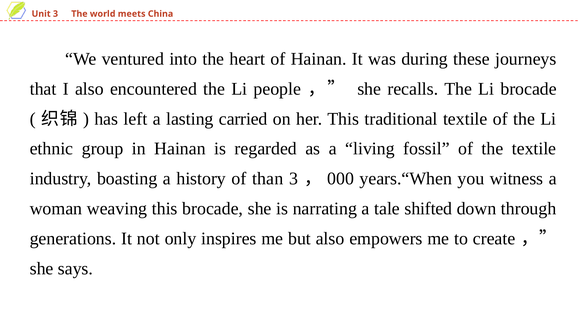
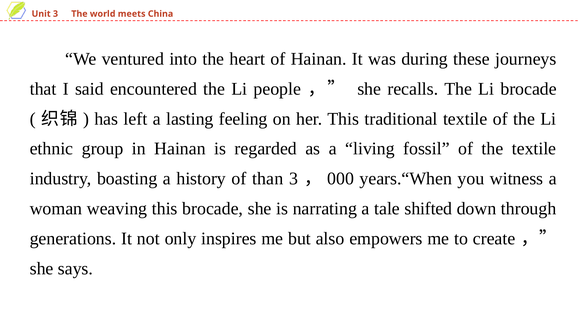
I also: also -> said
carried: carried -> feeling
